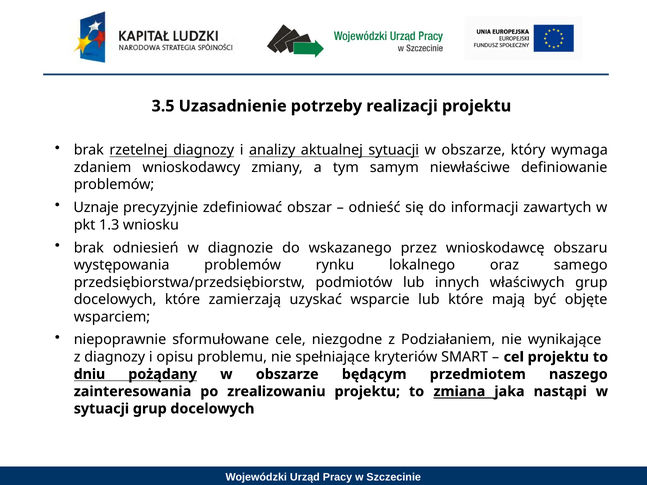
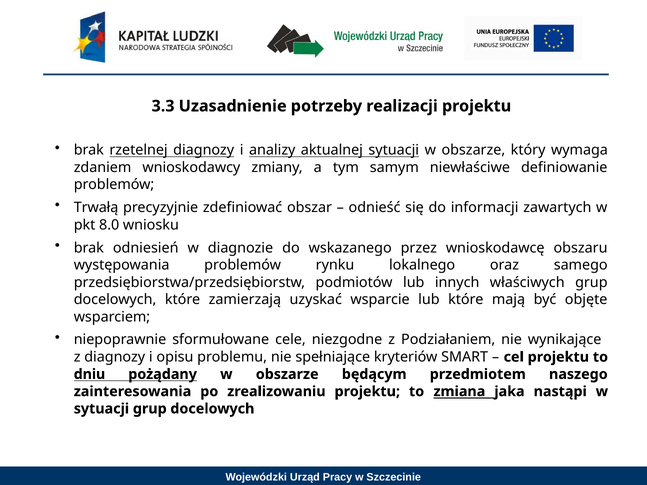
3.5: 3.5 -> 3.3
Uznaje: Uznaje -> Trwałą
1.3: 1.3 -> 8.0
